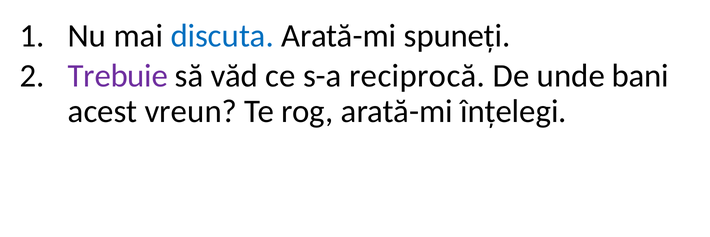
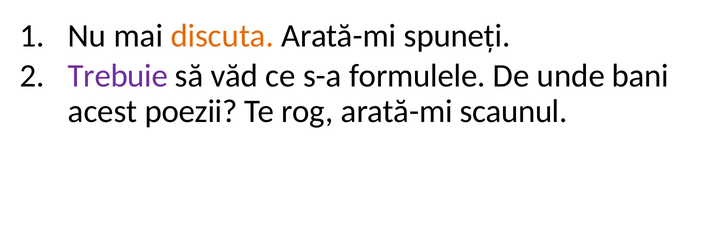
discuta colour: blue -> orange
reciprocă: reciprocă -> formulele
vreun: vreun -> poezii
înțelegi: înțelegi -> scaunul
